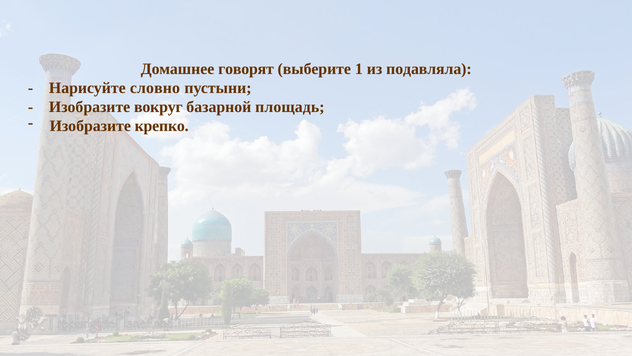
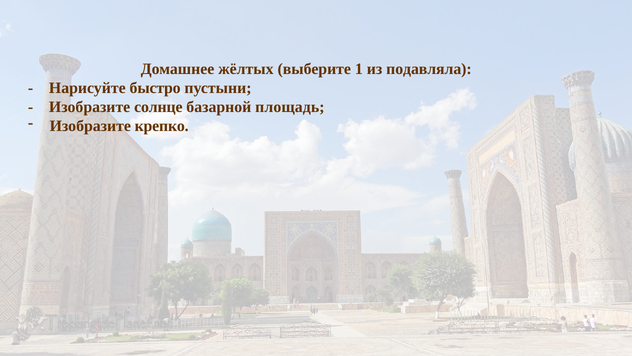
говорят: говорят -> жёлтых
словно: словно -> быстро
вокруг: вокруг -> солнце
